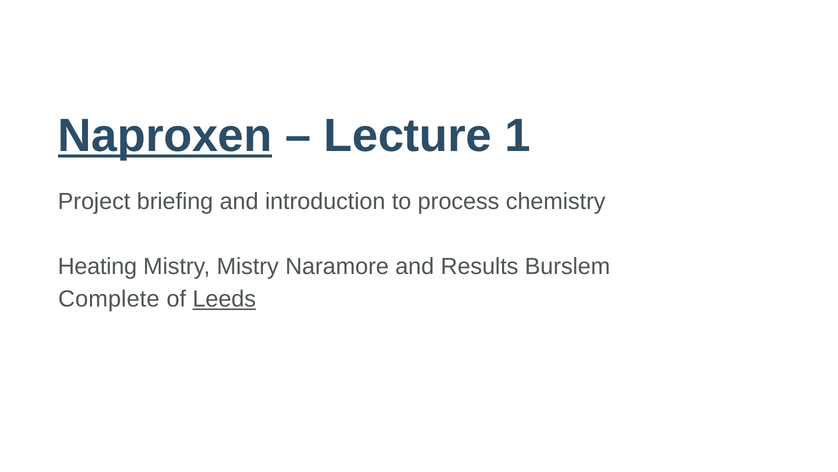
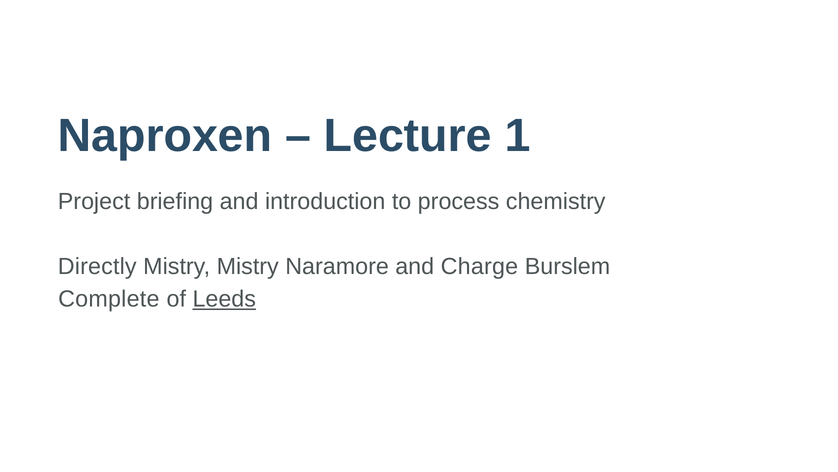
Naproxen underline: present -> none
Heating: Heating -> Directly
Results: Results -> Charge
